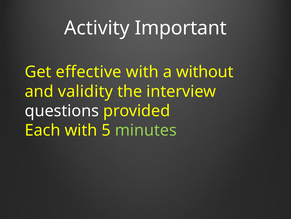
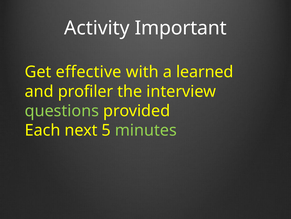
without: without -> learned
validity: validity -> profiler
questions colour: white -> light green
Each with: with -> next
